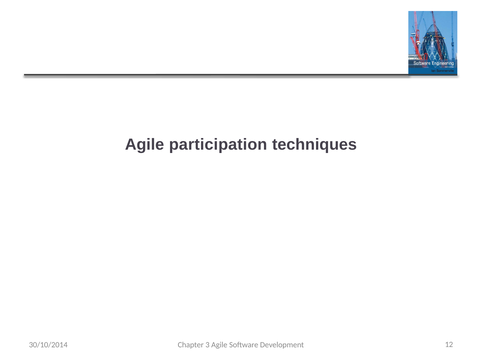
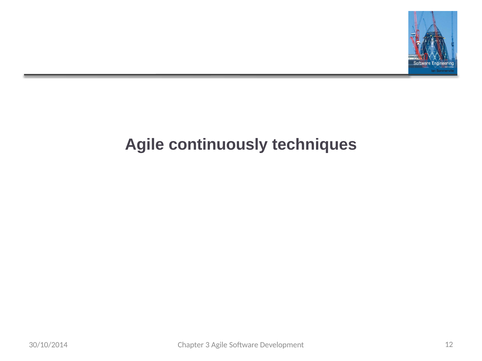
participation: participation -> continuously
